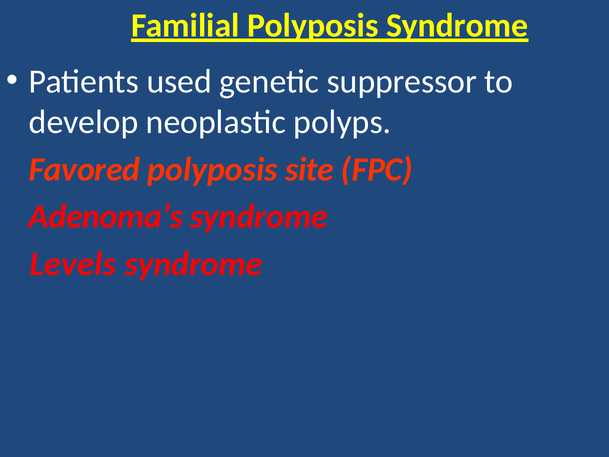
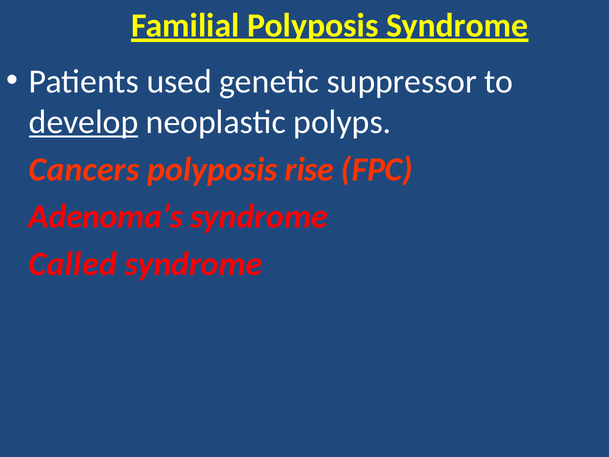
develop underline: none -> present
Favored: Favored -> Cancers
site: site -> rise
Levels: Levels -> Called
